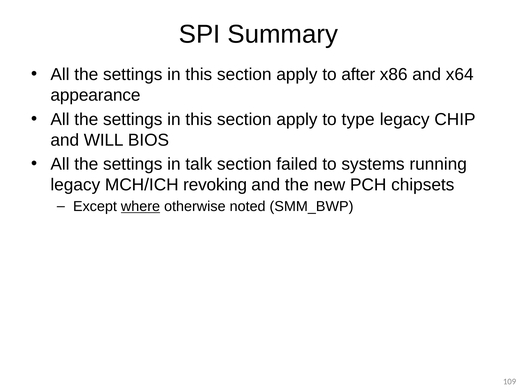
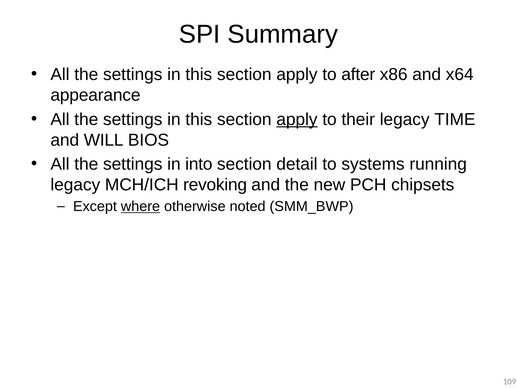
apply at (297, 119) underline: none -> present
type: type -> their
CHIP: CHIP -> TIME
talk: talk -> into
failed: failed -> detail
